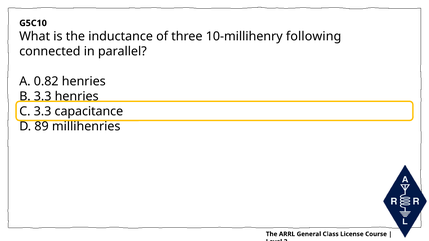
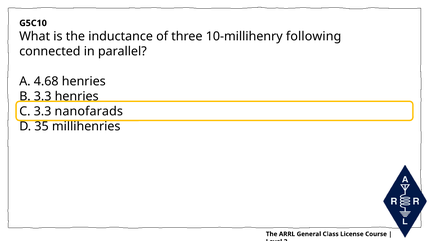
0.82: 0.82 -> 4.68
capacitance: capacitance -> nanofarads
89: 89 -> 35
